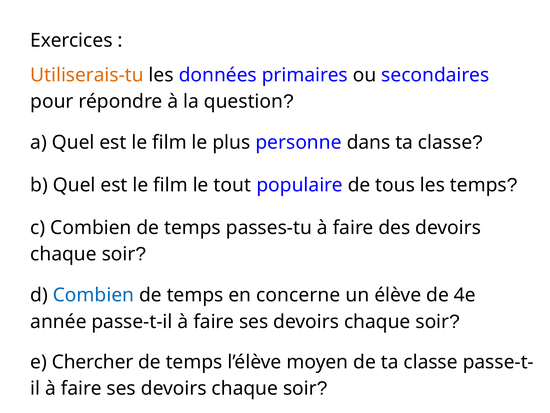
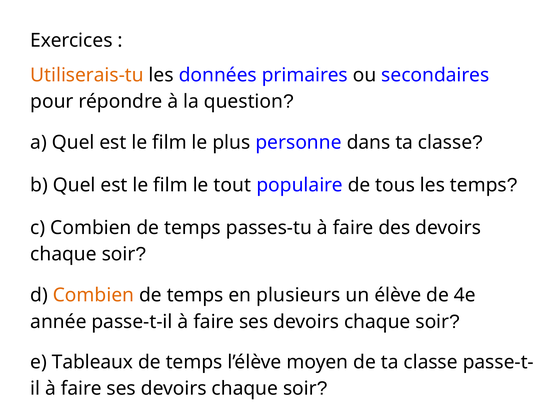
Combien at (93, 295) colour: blue -> orange
concerne: concerne -> plusieurs
Chercher: Chercher -> Tableaux
